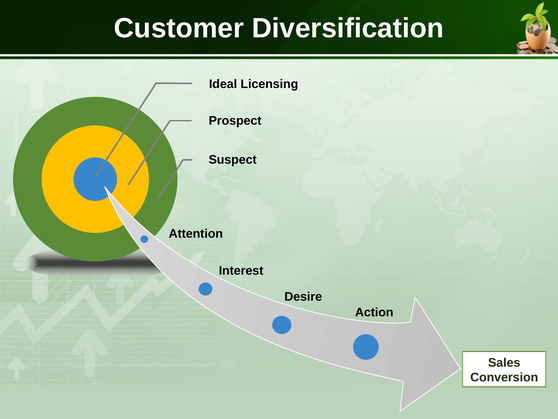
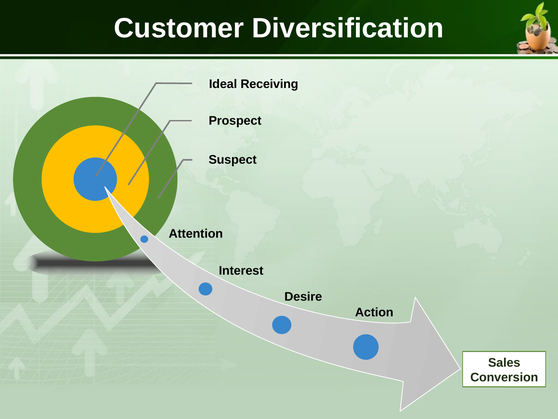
Licensing: Licensing -> Receiving
